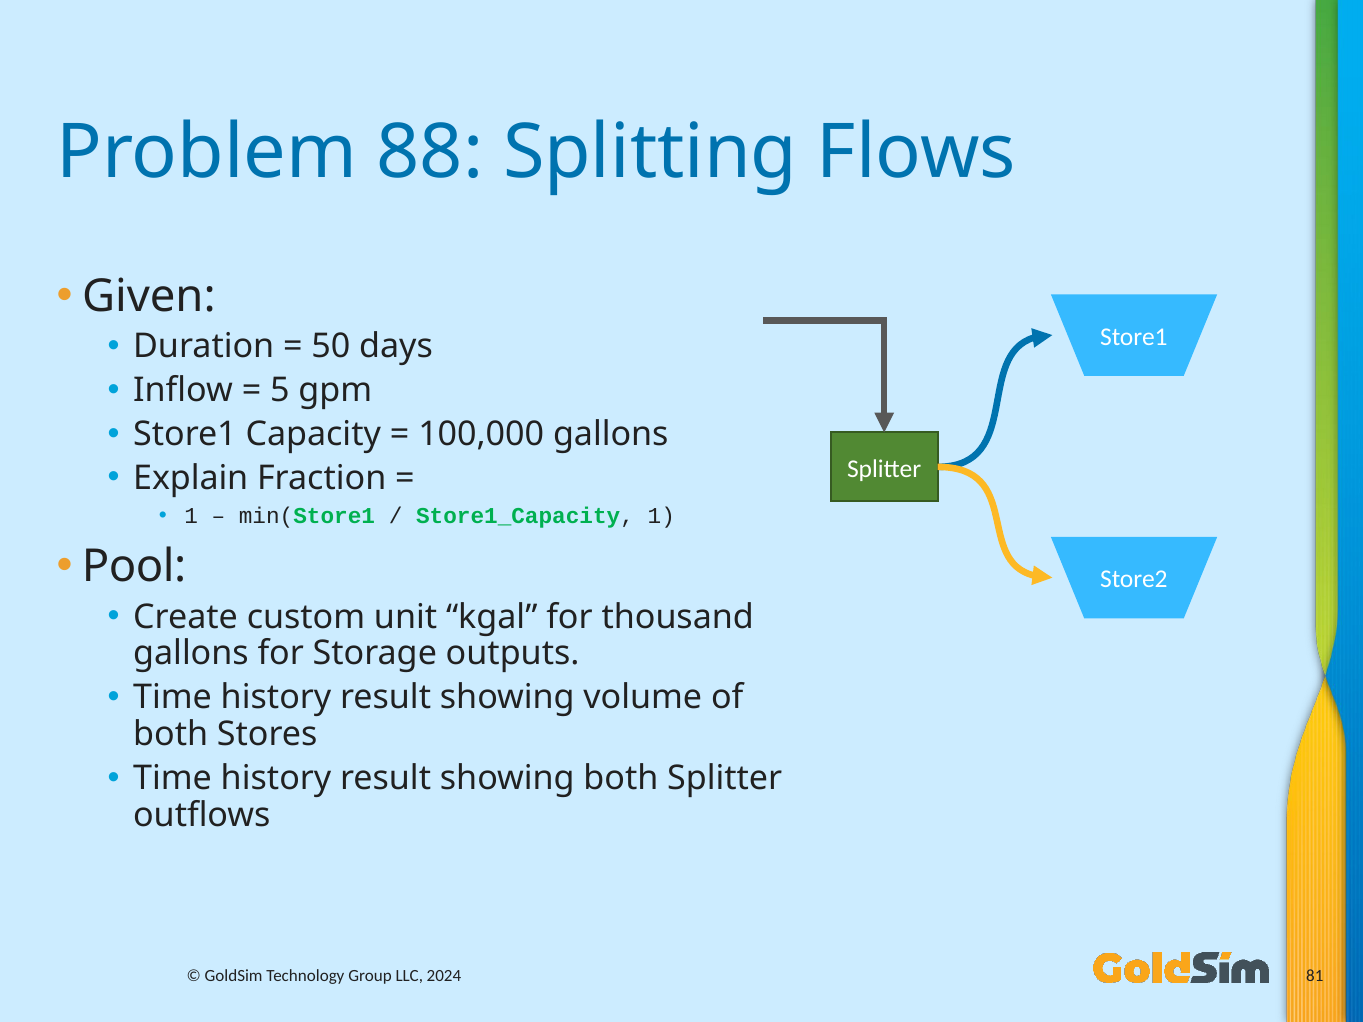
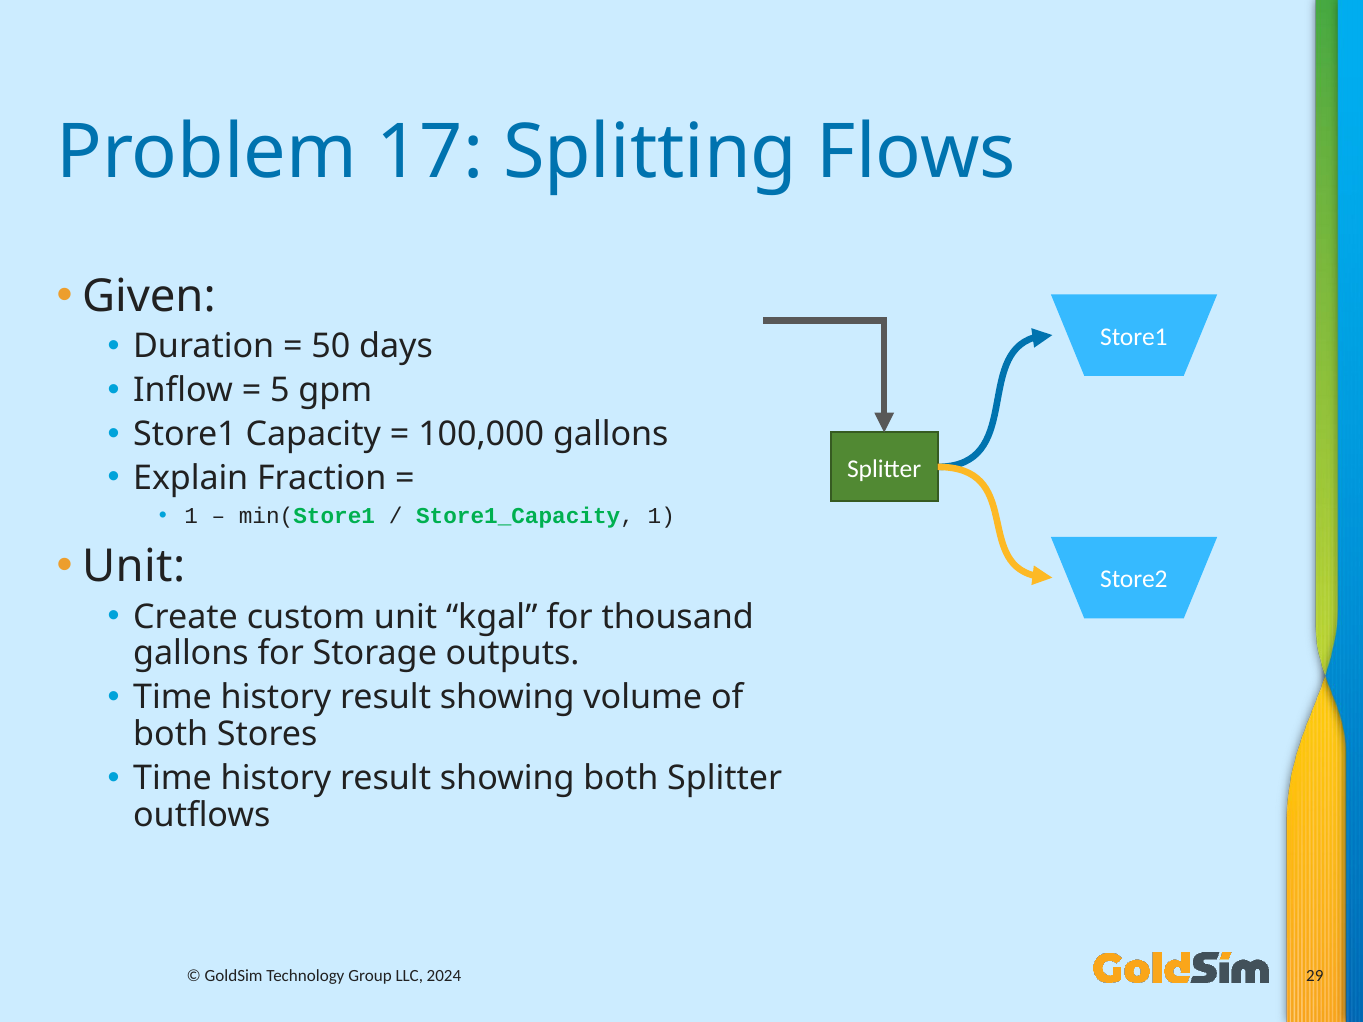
88: 88 -> 17
Pool at (134, 567): Pool -> Unit
81: 81 -> 29
